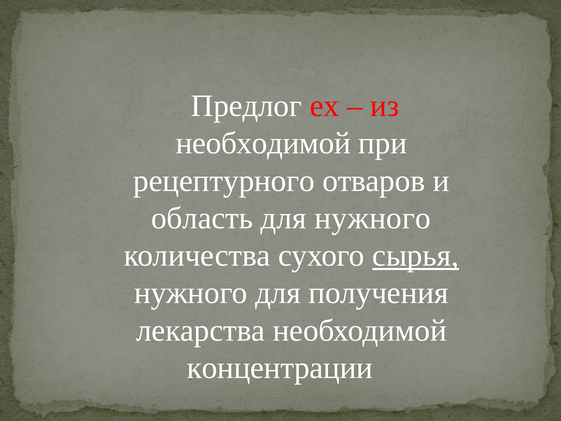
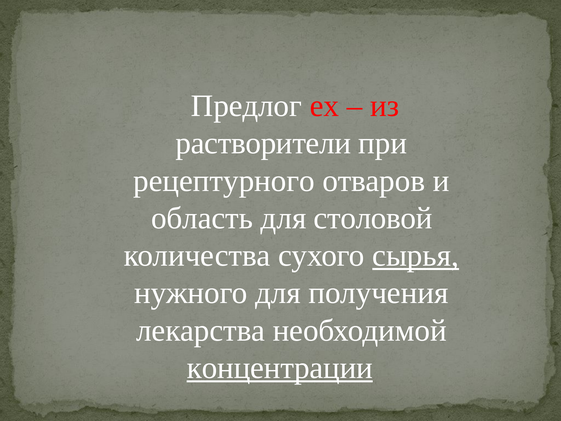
необходимой at (263, 143): необходимой -> растворители
для нужного: нужного -> столовой
концентрации underline: none -> present
